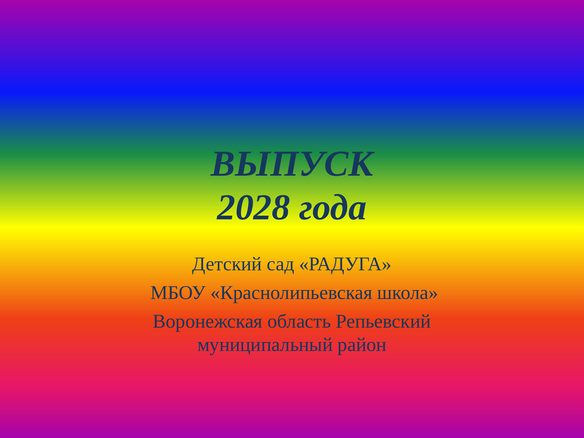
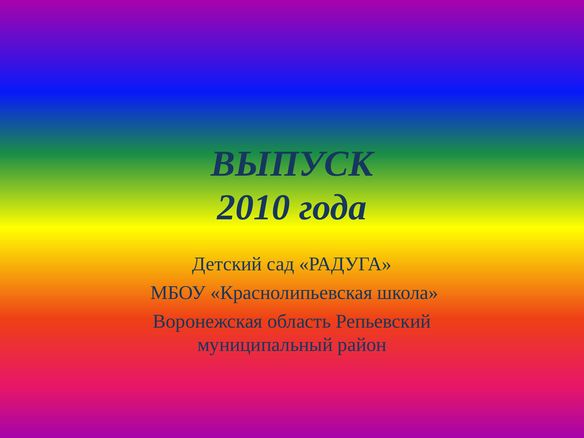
2028: 2028 -> 2010
